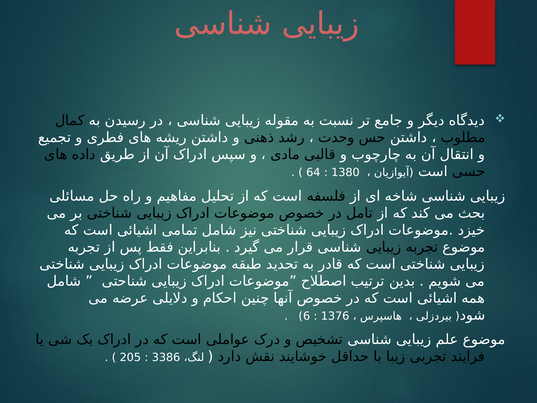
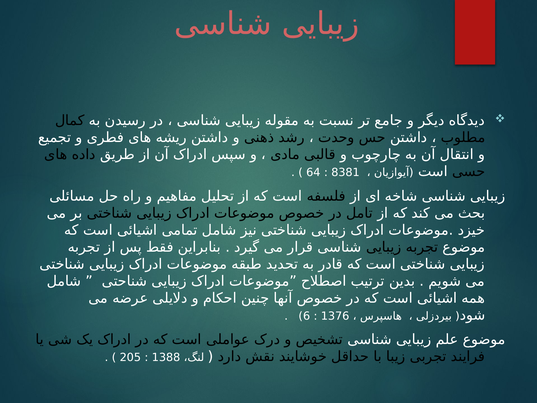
1380: 1380 -> 8381
3386: 3386 -> 1388
